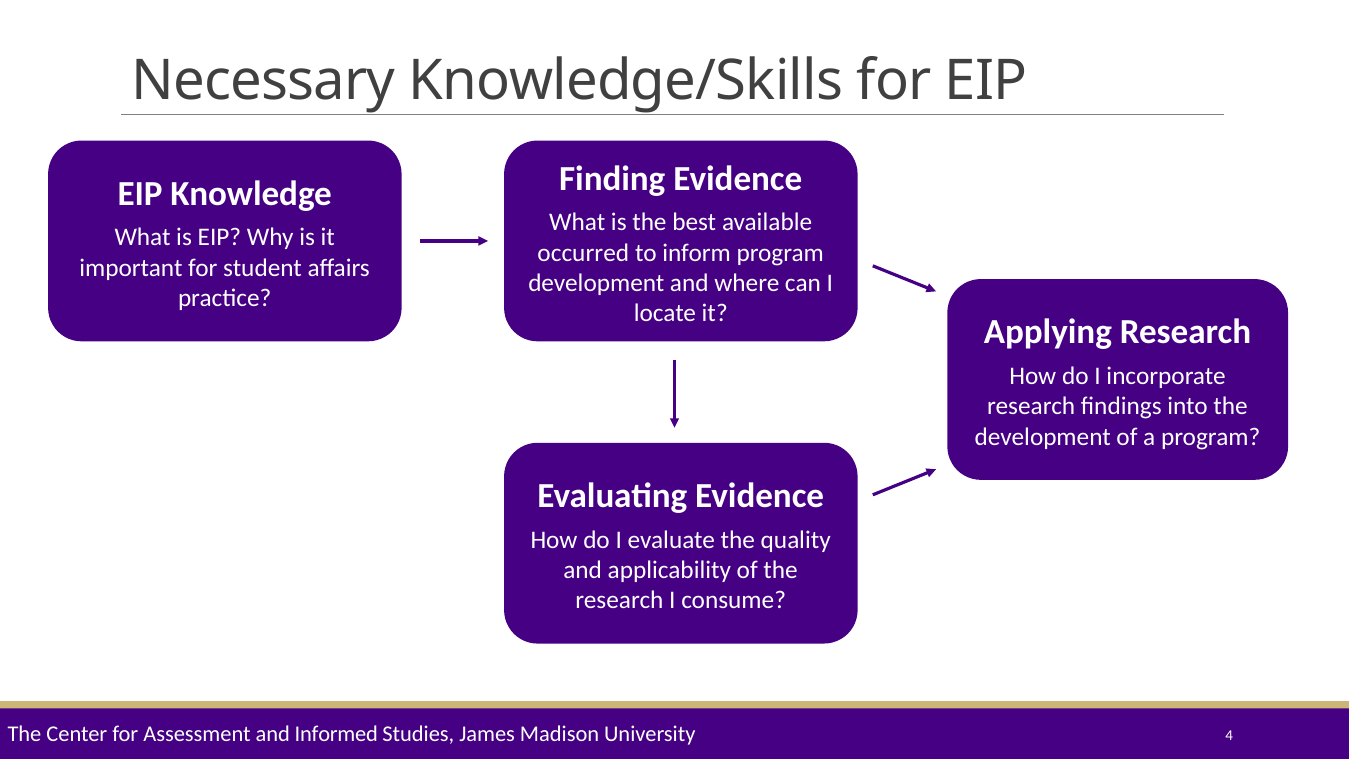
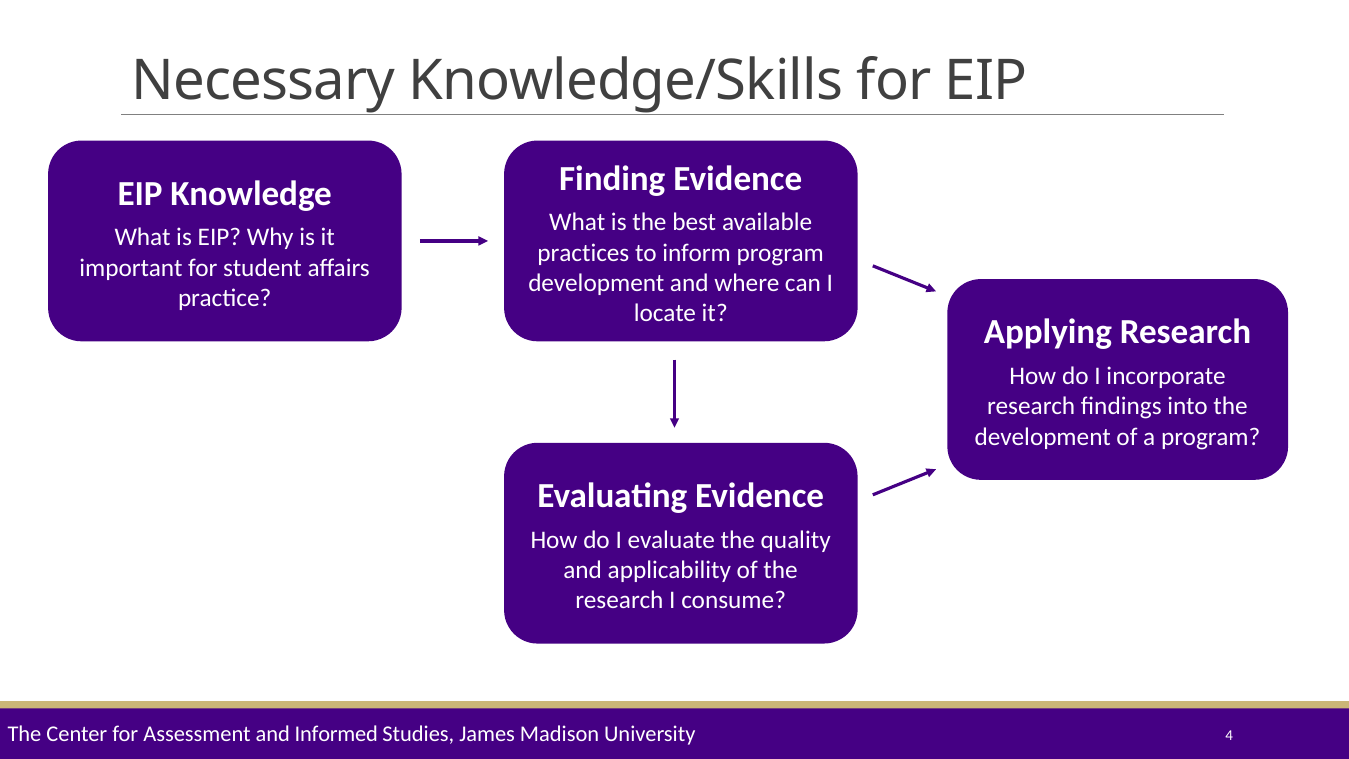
occurred: occurred -> practices
